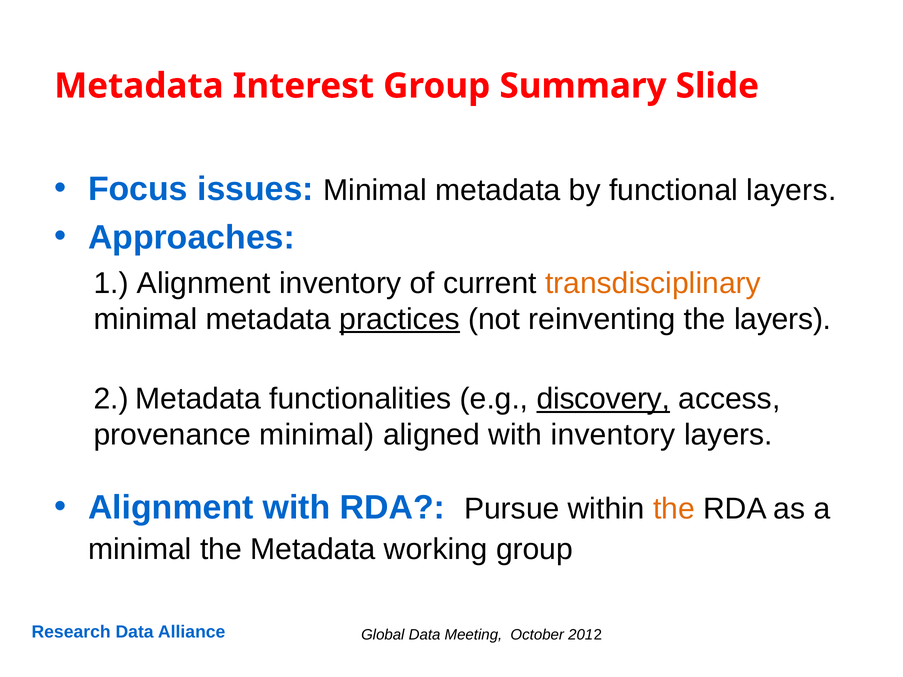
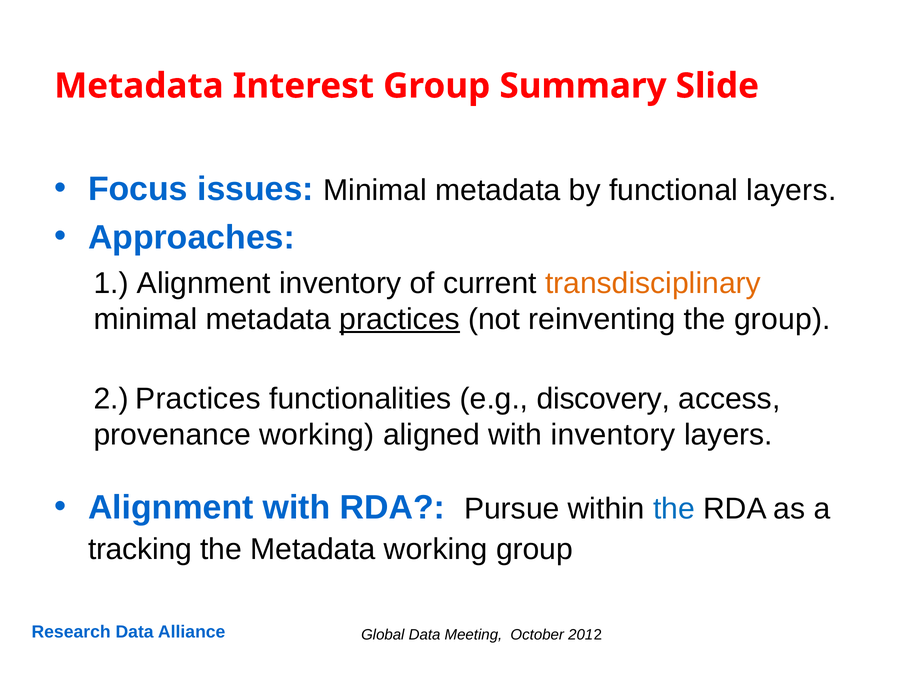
the layers: layers -> group
2 Metadata: Metadata -> Practices
discovery underline: present -> none
provenance minimal: minimal -> working
the at (674, 509) colour: orange -> blue
minimal at (140, 550): minimal -> tracking
